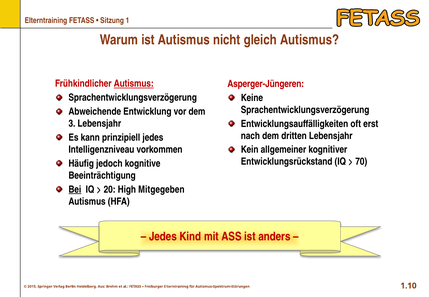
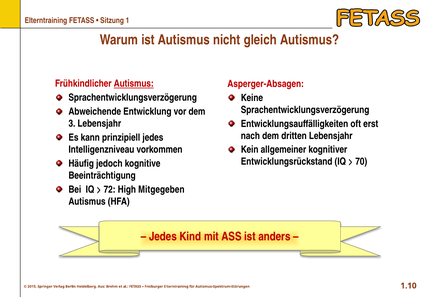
Asperger-Jüngeren: Asperger-Jüngeren -> Asperger-Absagen
Bei underline: present -> none
20: 20 -> 72
